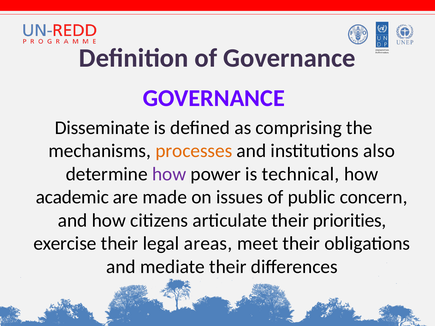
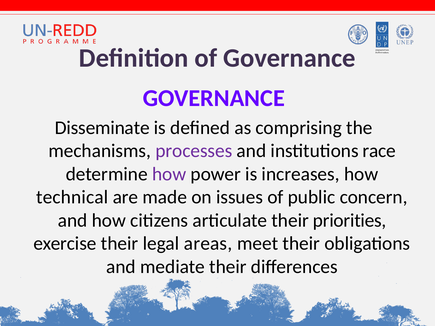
processes colour: orange -> purple
also: also -> race
technical: technical -> increases
academic: academic -> technical
